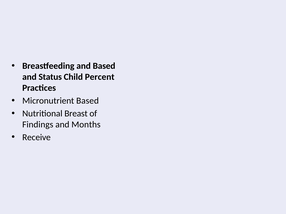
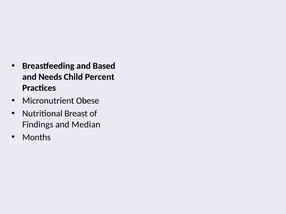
Status: Status -> Needs
Micronutrient Based: Based -> Obese
Months: Months -> Median
Receive: Receive -> Months
